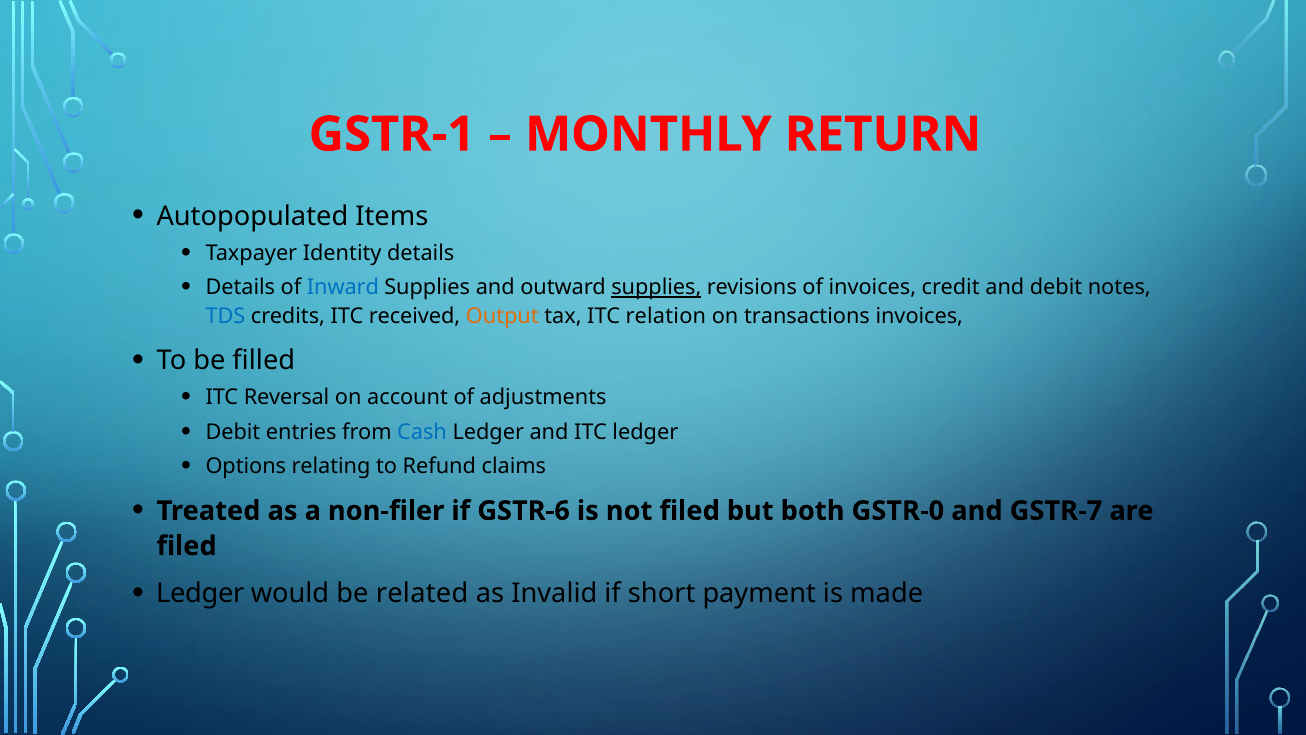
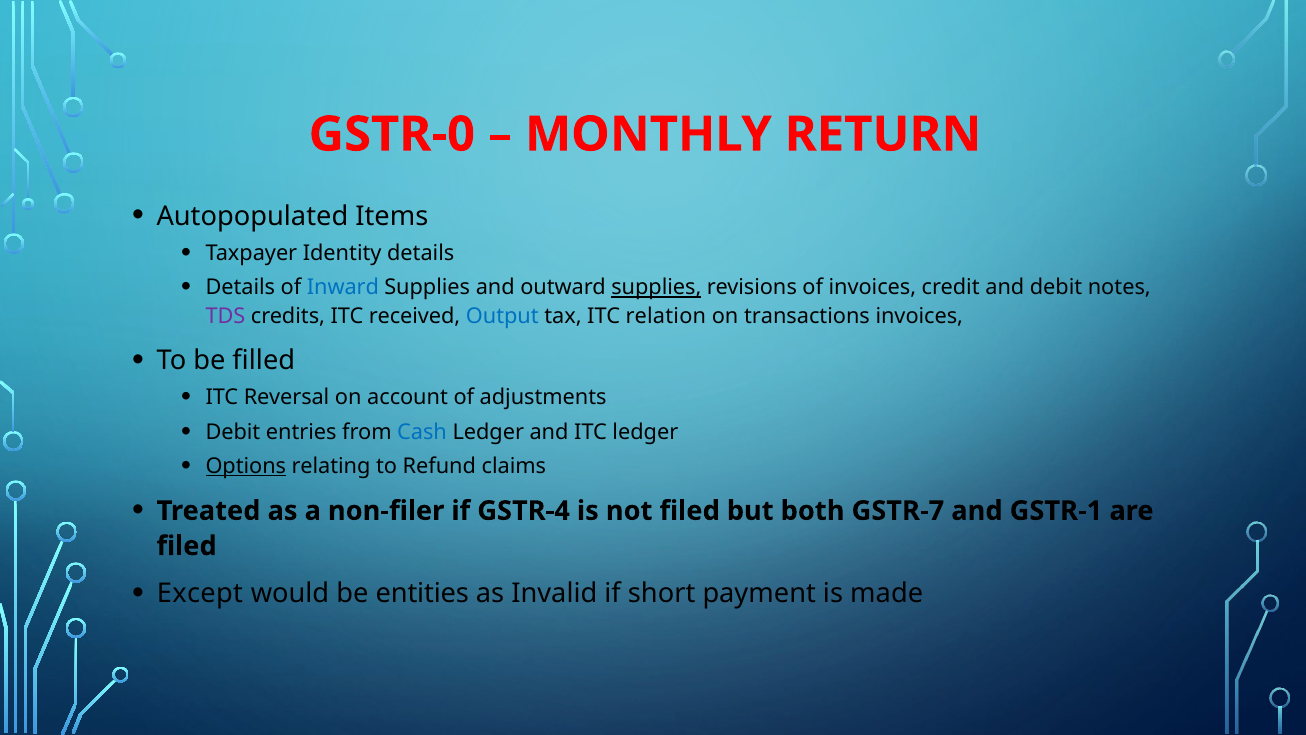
GSTR-1: GSTR-1 -> GSTR-0
TDS colour: blue -> purple
Output colour: orange -> blue
Options underline: none -> present
GSTR-6: GSTR-6 -> GSTR-4
GSTR-0: GSTR-0 -> GSTR-7
GSTR-7: GSTR-7 -> GSTR-1
Ledger at (200, 593): Ledger -> Except
related: related -> entities
